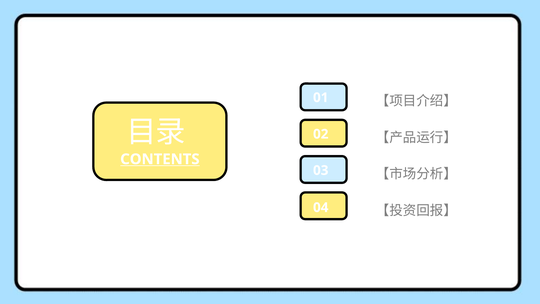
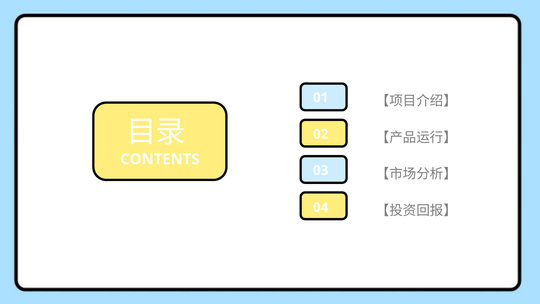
CONTENTS underline: present -> none
